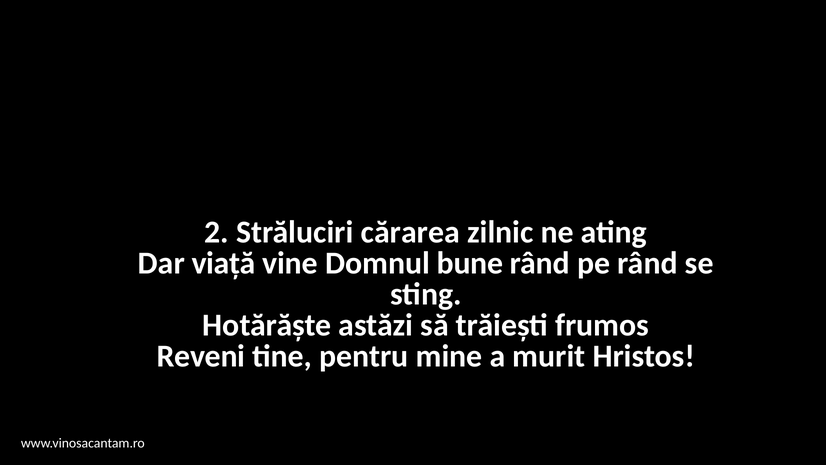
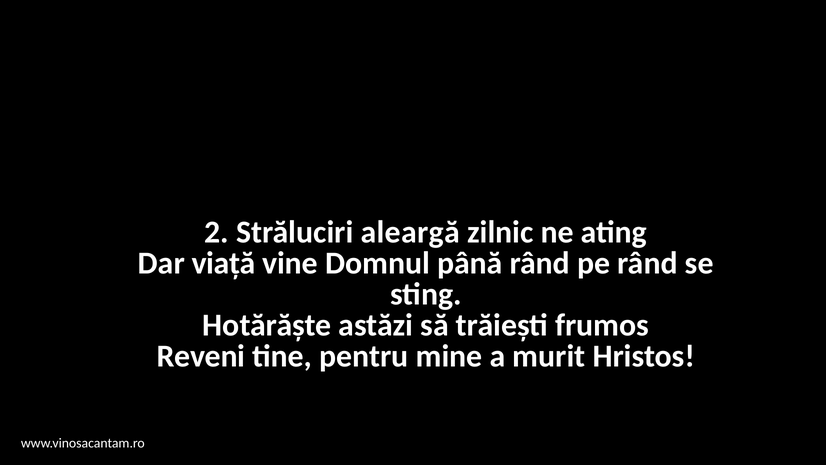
cărarea: cărarea -> aleargă
bune: bune -> până
